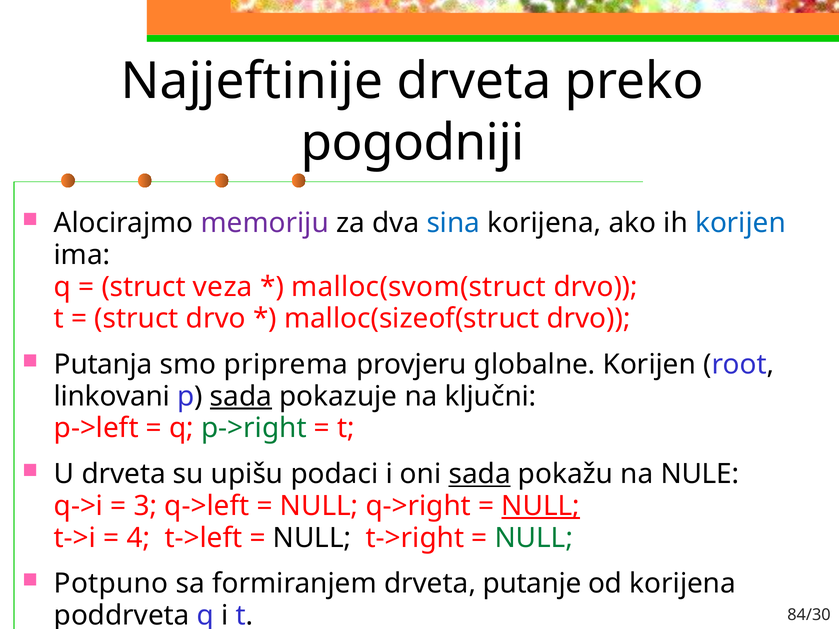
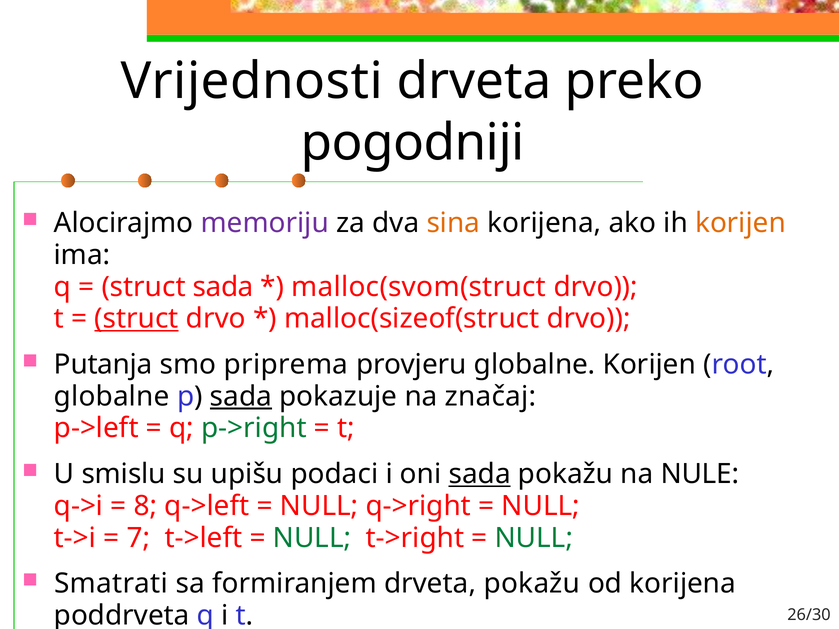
Najjeftinije: Najjeftinije -> Vrijednosti
sina colour: blue -> orange
korijen at (741, 223) colour: blue -> orange
struct veza: veza -> sada
struct at (137, 319) underline: none -> present
linkovani at (112, 397): linkovani -> globalne
ključni: ključni -> značaj
U drveta: drveta -> smislu
3: 3 -> 8
NULL at (541, 506) underline: present -> none
4: 4 -> 7
NULL at (312, 538) colour: black -> green
Potpuno: Potpuno -> Smatrati
drveta putanje: putanje -> pokažu
84/30: 84/30 -> 26/30
